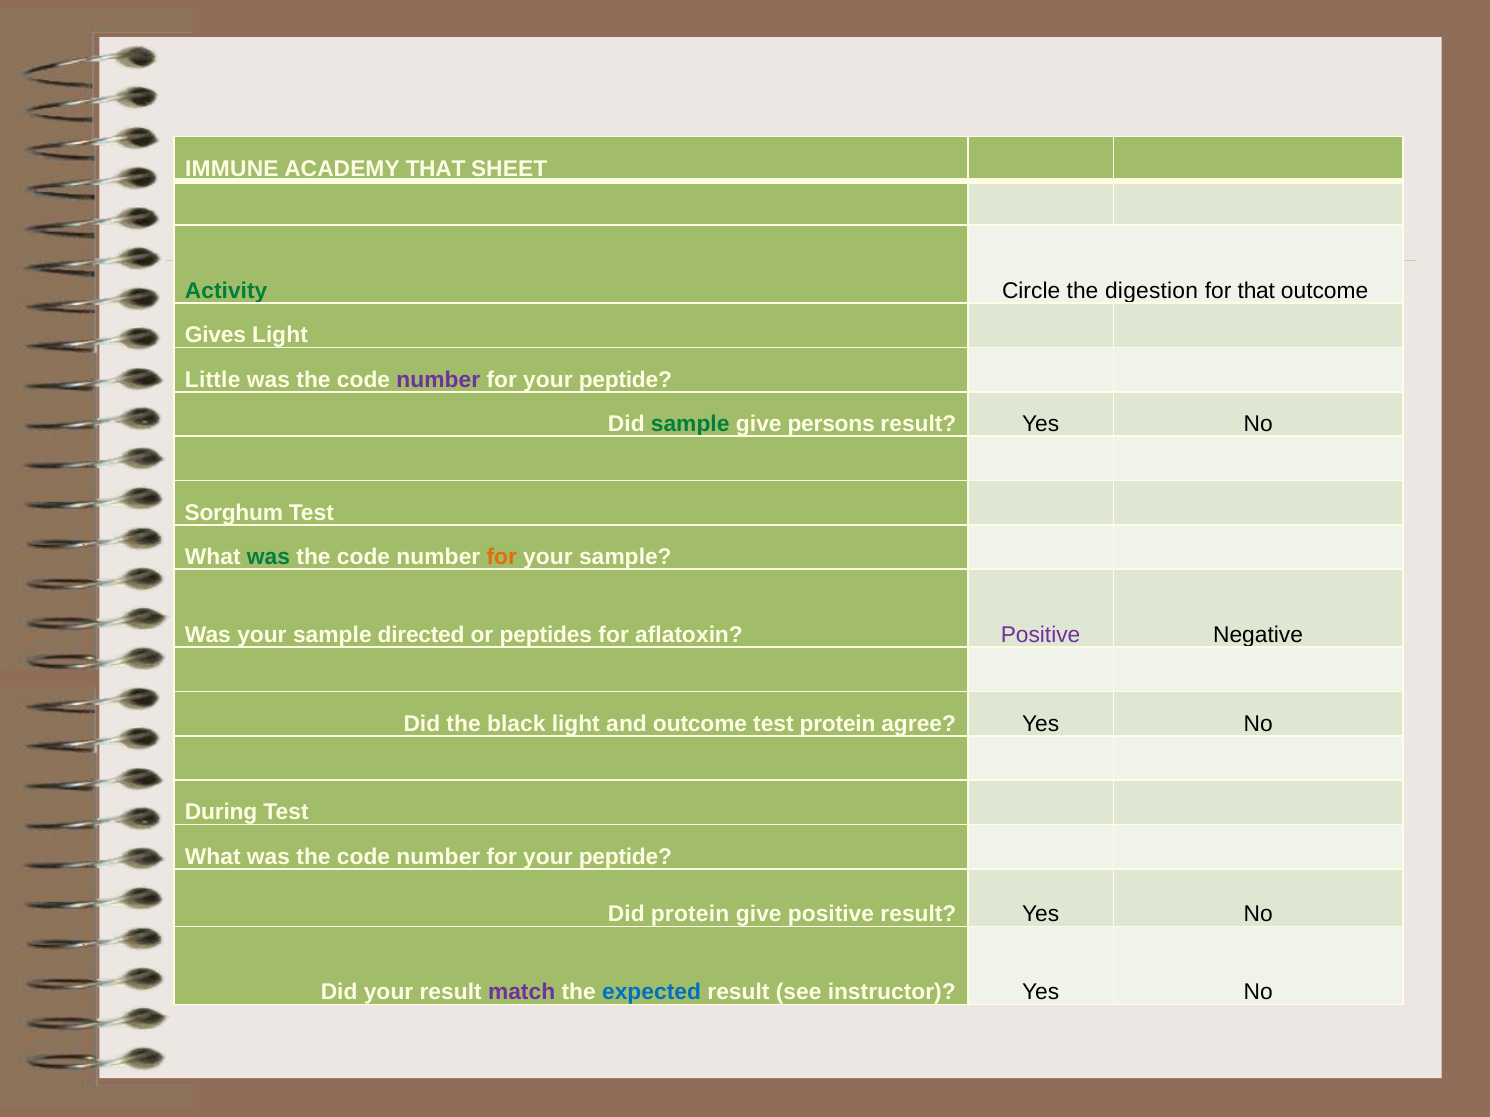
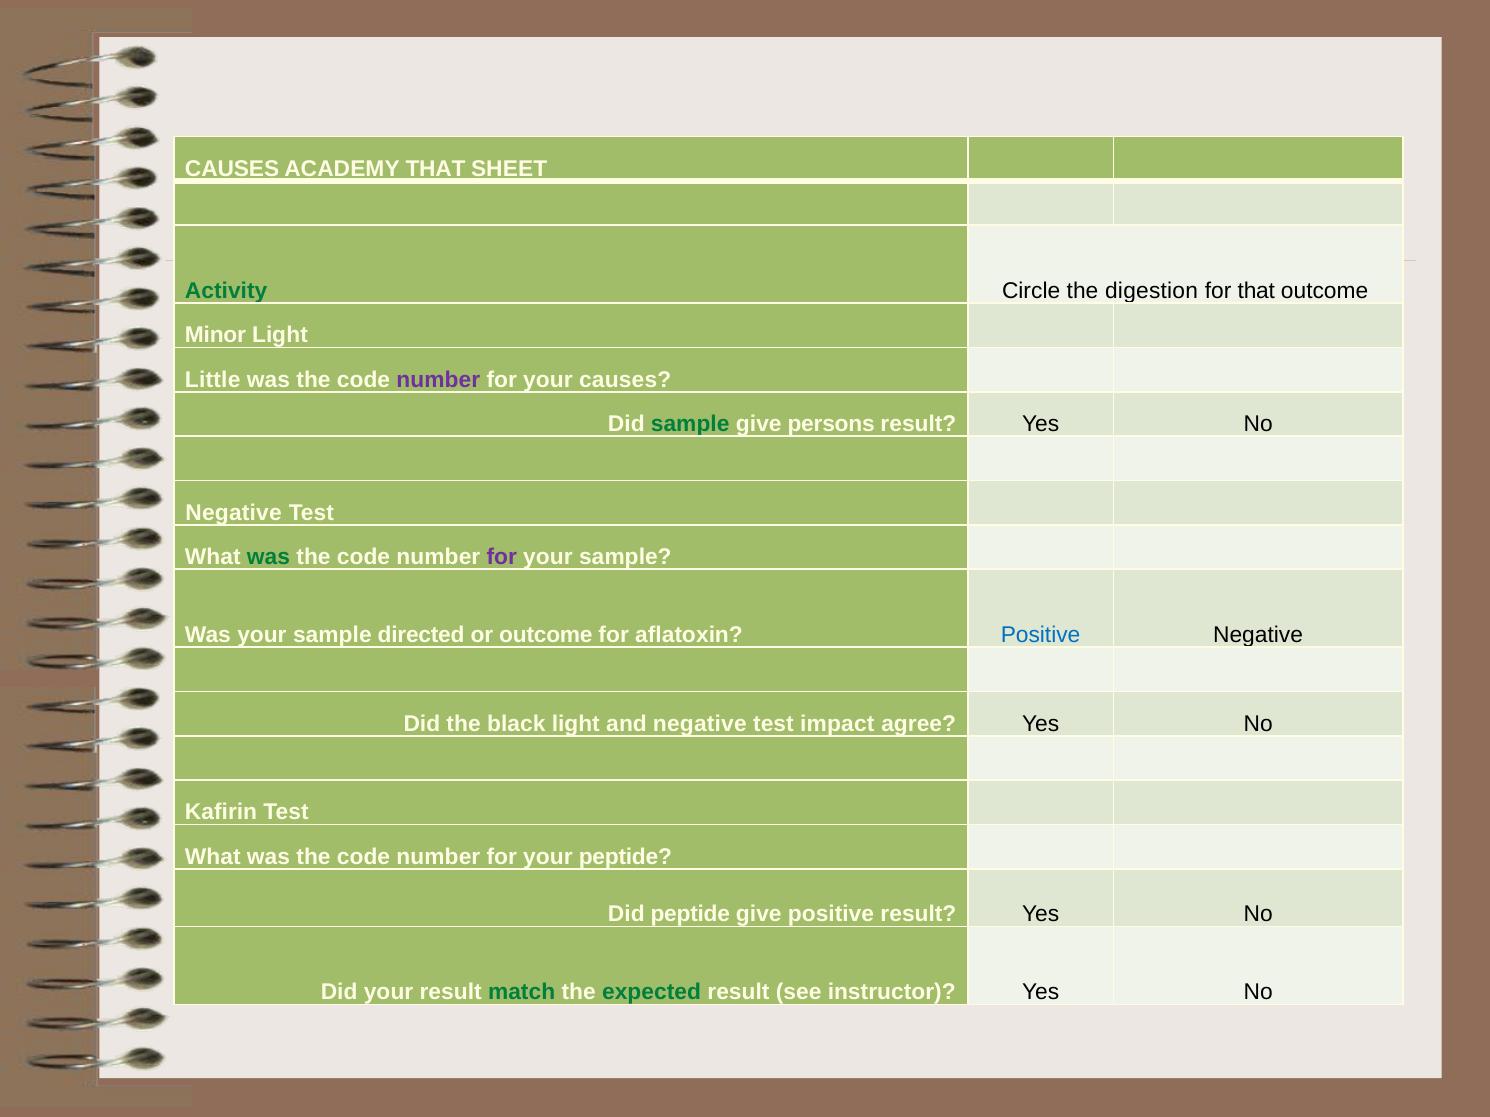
IMMUNE at (232, 169): IMMUNE -> CAUSES
Gives: Gives -> Minor
peptide at (625, 380): peptide -> causes
Sorghum at (234, 513): Sorghum -> Negative
for at (502, 557) colour: orange -> purple
or peptides: peptides -> outcome
Positive at (1041, 635) colour: purple -> blue
and outcome: outcome -> negative
test protein: protein -> impact
During: During -> Kafirin
Did protein: protein -> peptide
match colour: purple -> green
expected colour: blue -> green
